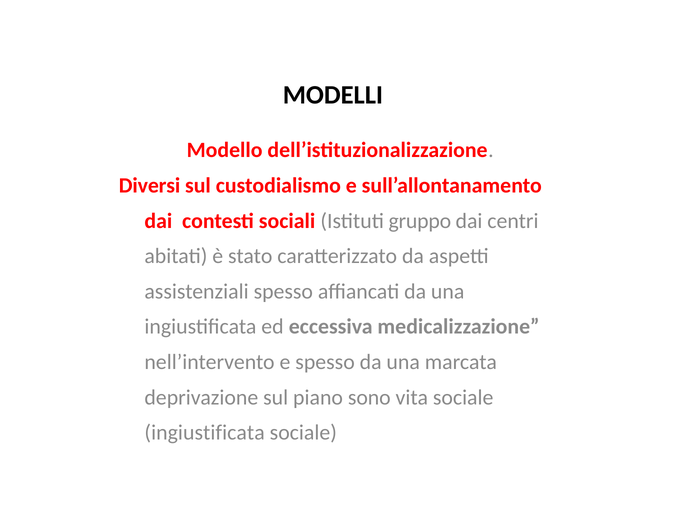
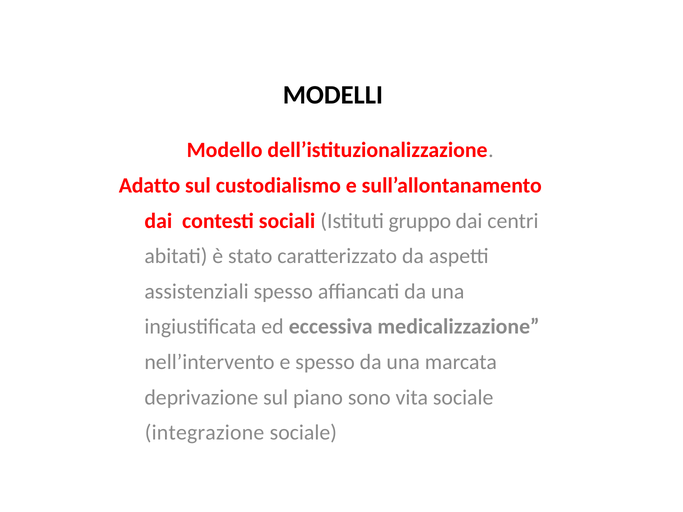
Diversi: Diversi -> Adatto
ingiustificata at (205, 433): ingiustificata -> integrazione
